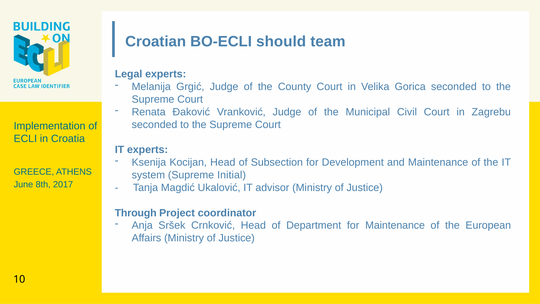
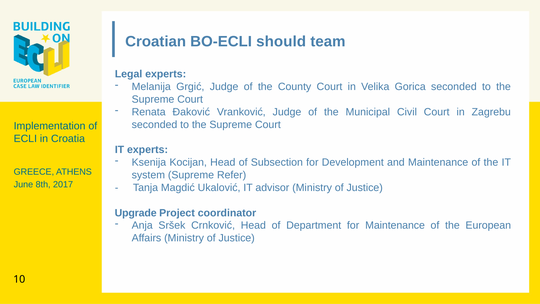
Initial: Initial -> Refer
Through: Through -> Upgrade
